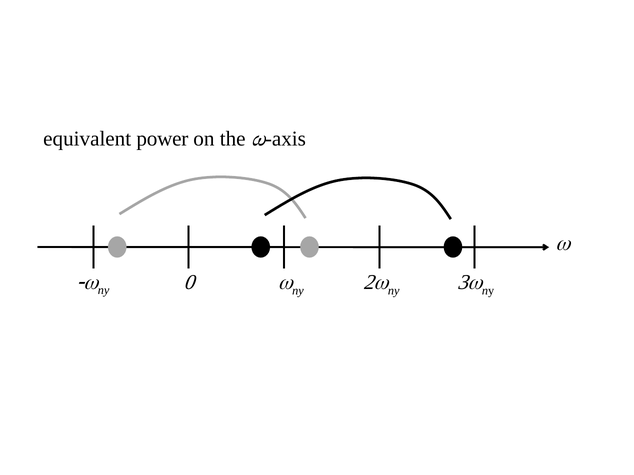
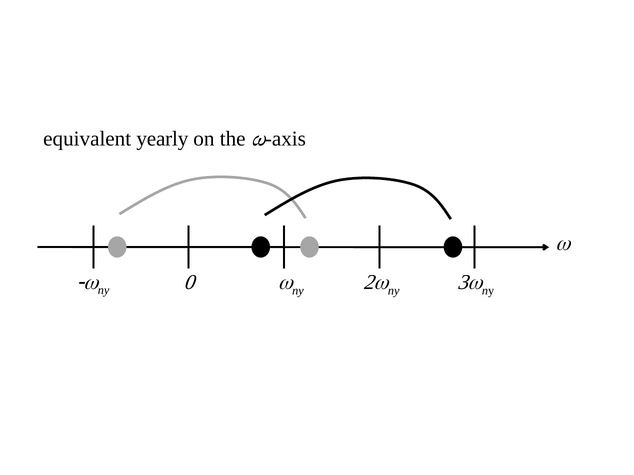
power: power -> yearly
